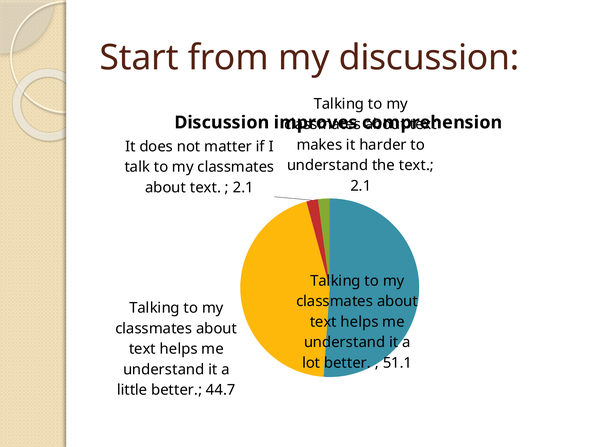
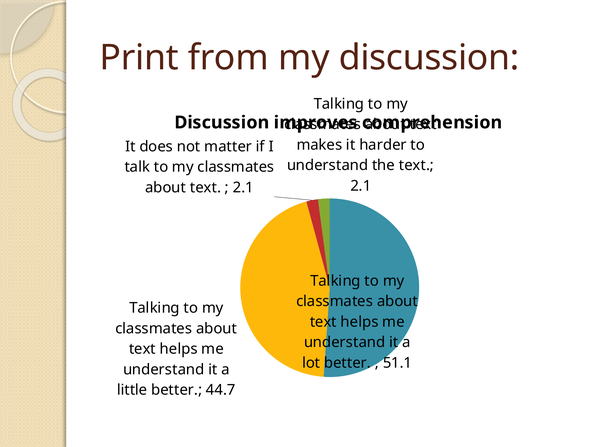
Start: Start -> Print
